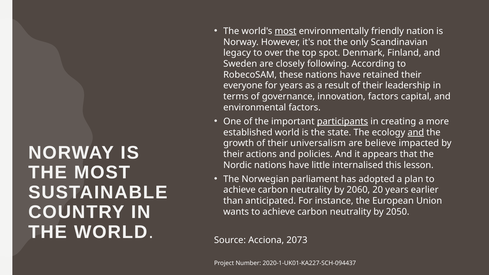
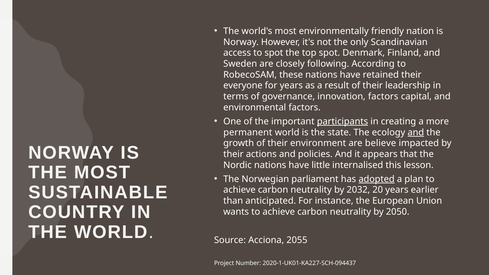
most at (286, 31) underline: present -> none
legacy: legacy -> access
to over: over -> spot
established: established -> permanent
universalism: universalism -> environment
adopted underline: none -> present
2060: 2060 -> 2032
2073: 2073 -> 2055
